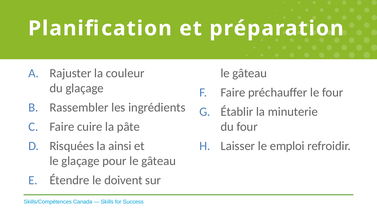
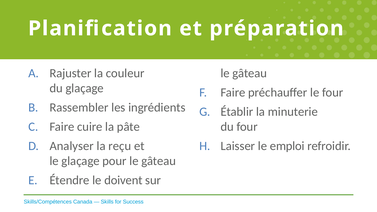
Risquées: Risquées -> Analyser
ainsi: ainsi -> reçu
